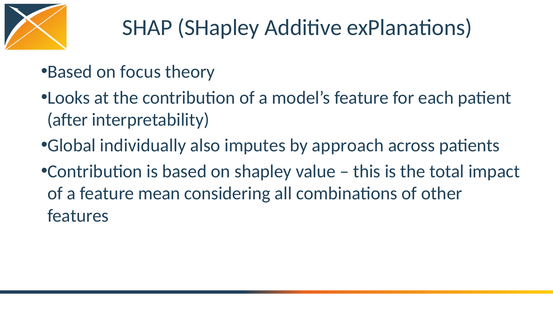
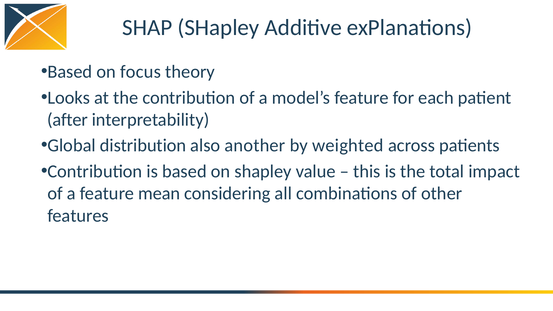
individually: individually -> distribution
imputes: imputes -> another
approach: approach -> weighted
